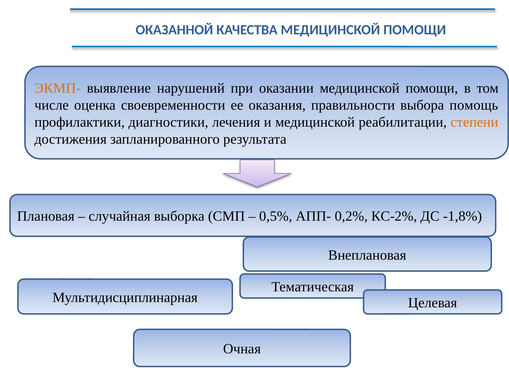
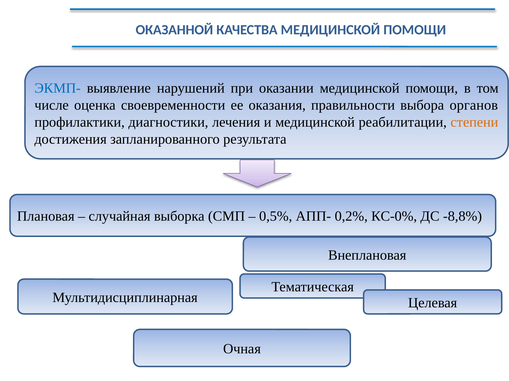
ЭКМП- colour: orange -> blue
помощь: помощь -> органов
КС-2%: КС-2% -> КС-0%
-1,8%: -1,8% -> -8,8%
